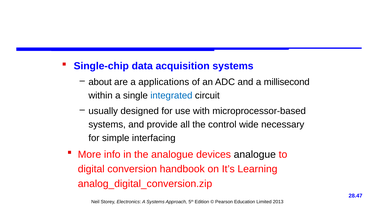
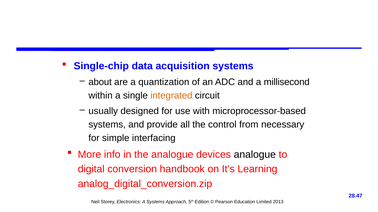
applications: applications -> quantization
integrated colour: blue -> orange
wide: wide -> from
